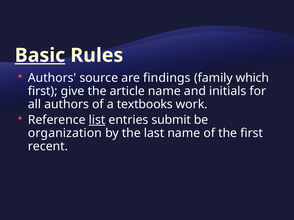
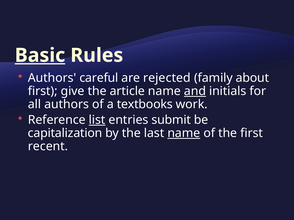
source: source -> careful
findings: findings -> rejected
which: which -> about
and underline: none -> present
organization: organization -> capitalization
name at (184, 133) underline: none -> present
